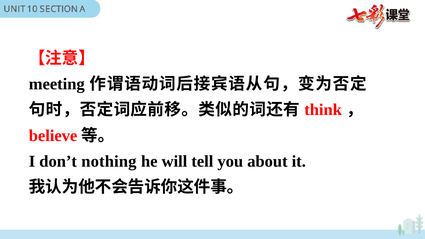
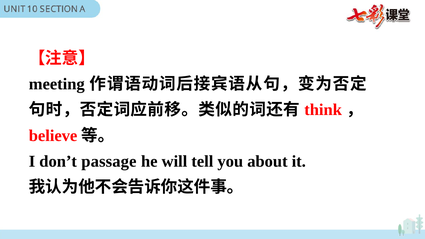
nothing: nothing -> passage
